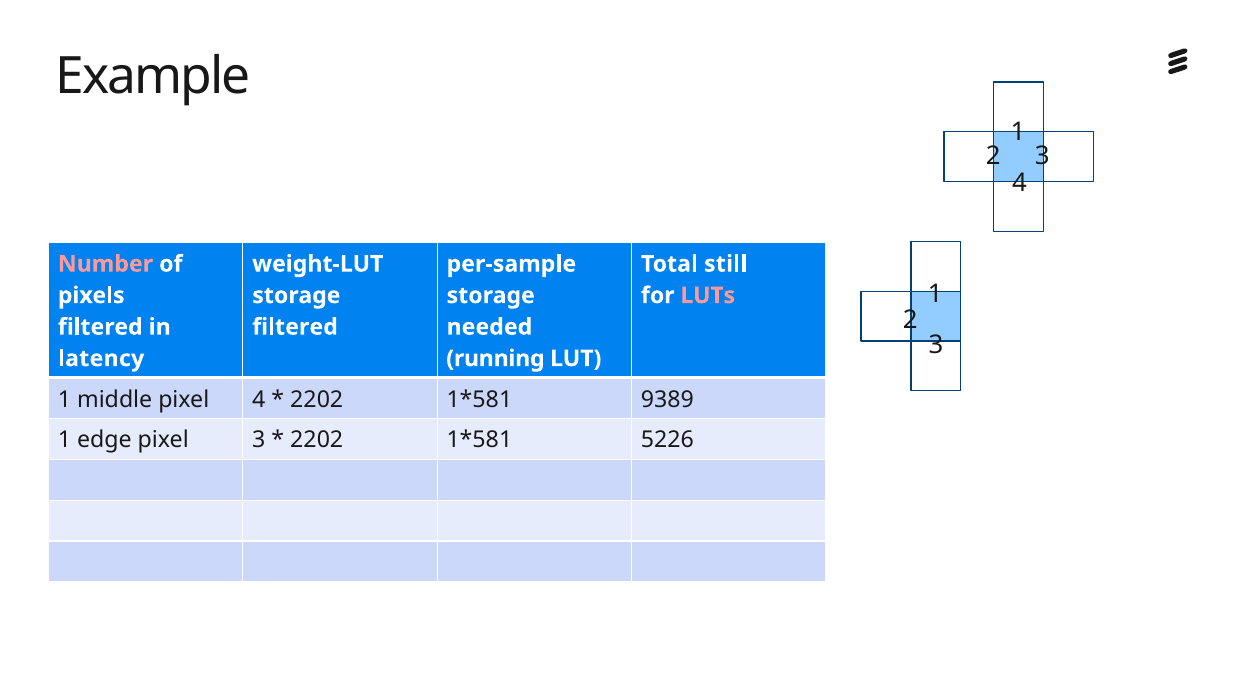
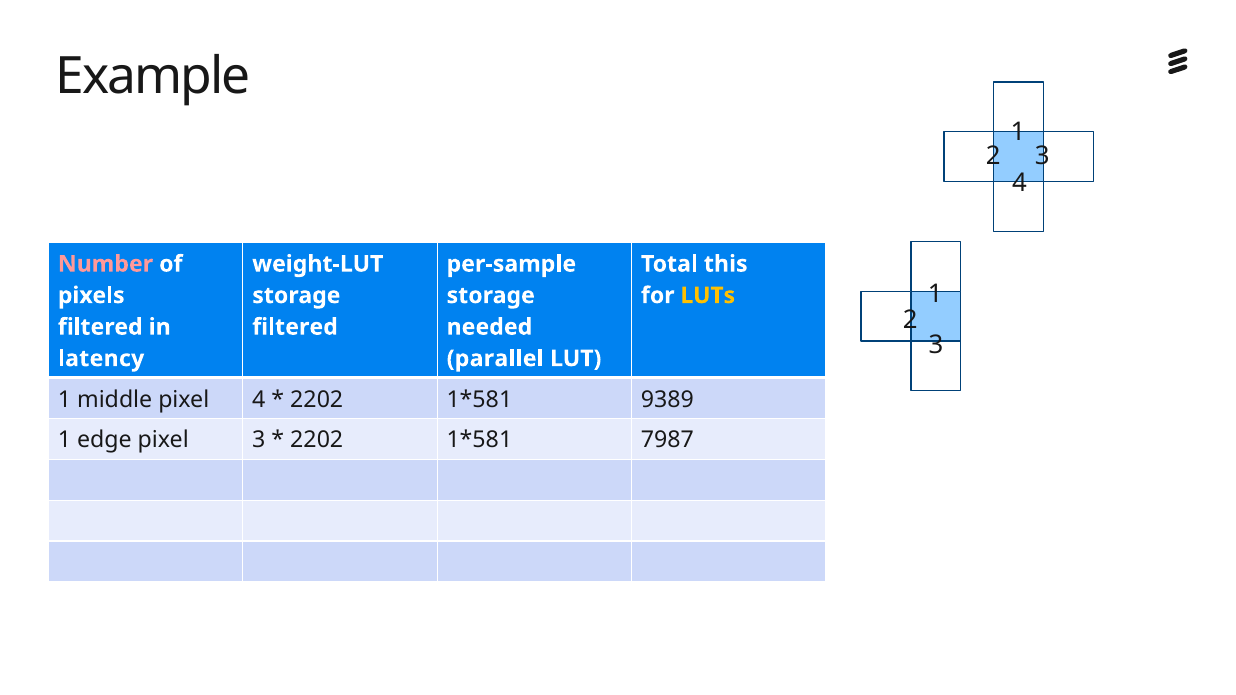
still: still -> this
LUTs colour: pink -> yellow
running: running -> parallel
5226: 5226 -> 7987
